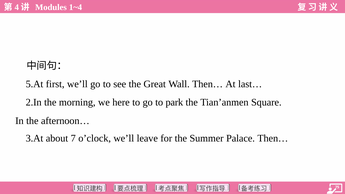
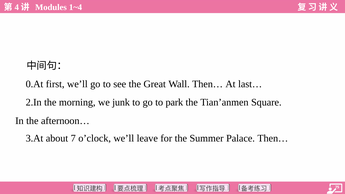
5.At: 5.At -> 0.At
here: here -> junk
